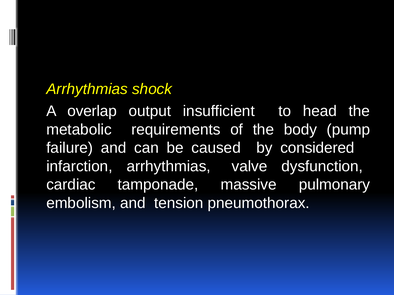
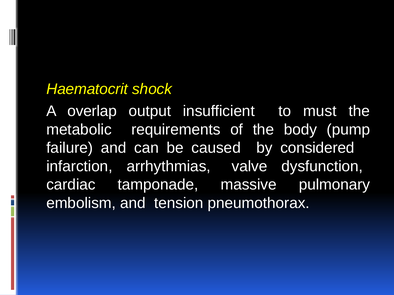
Arrhythmias at (87, 89): Arrhythmias -> Haematocrit
head: head -> must
